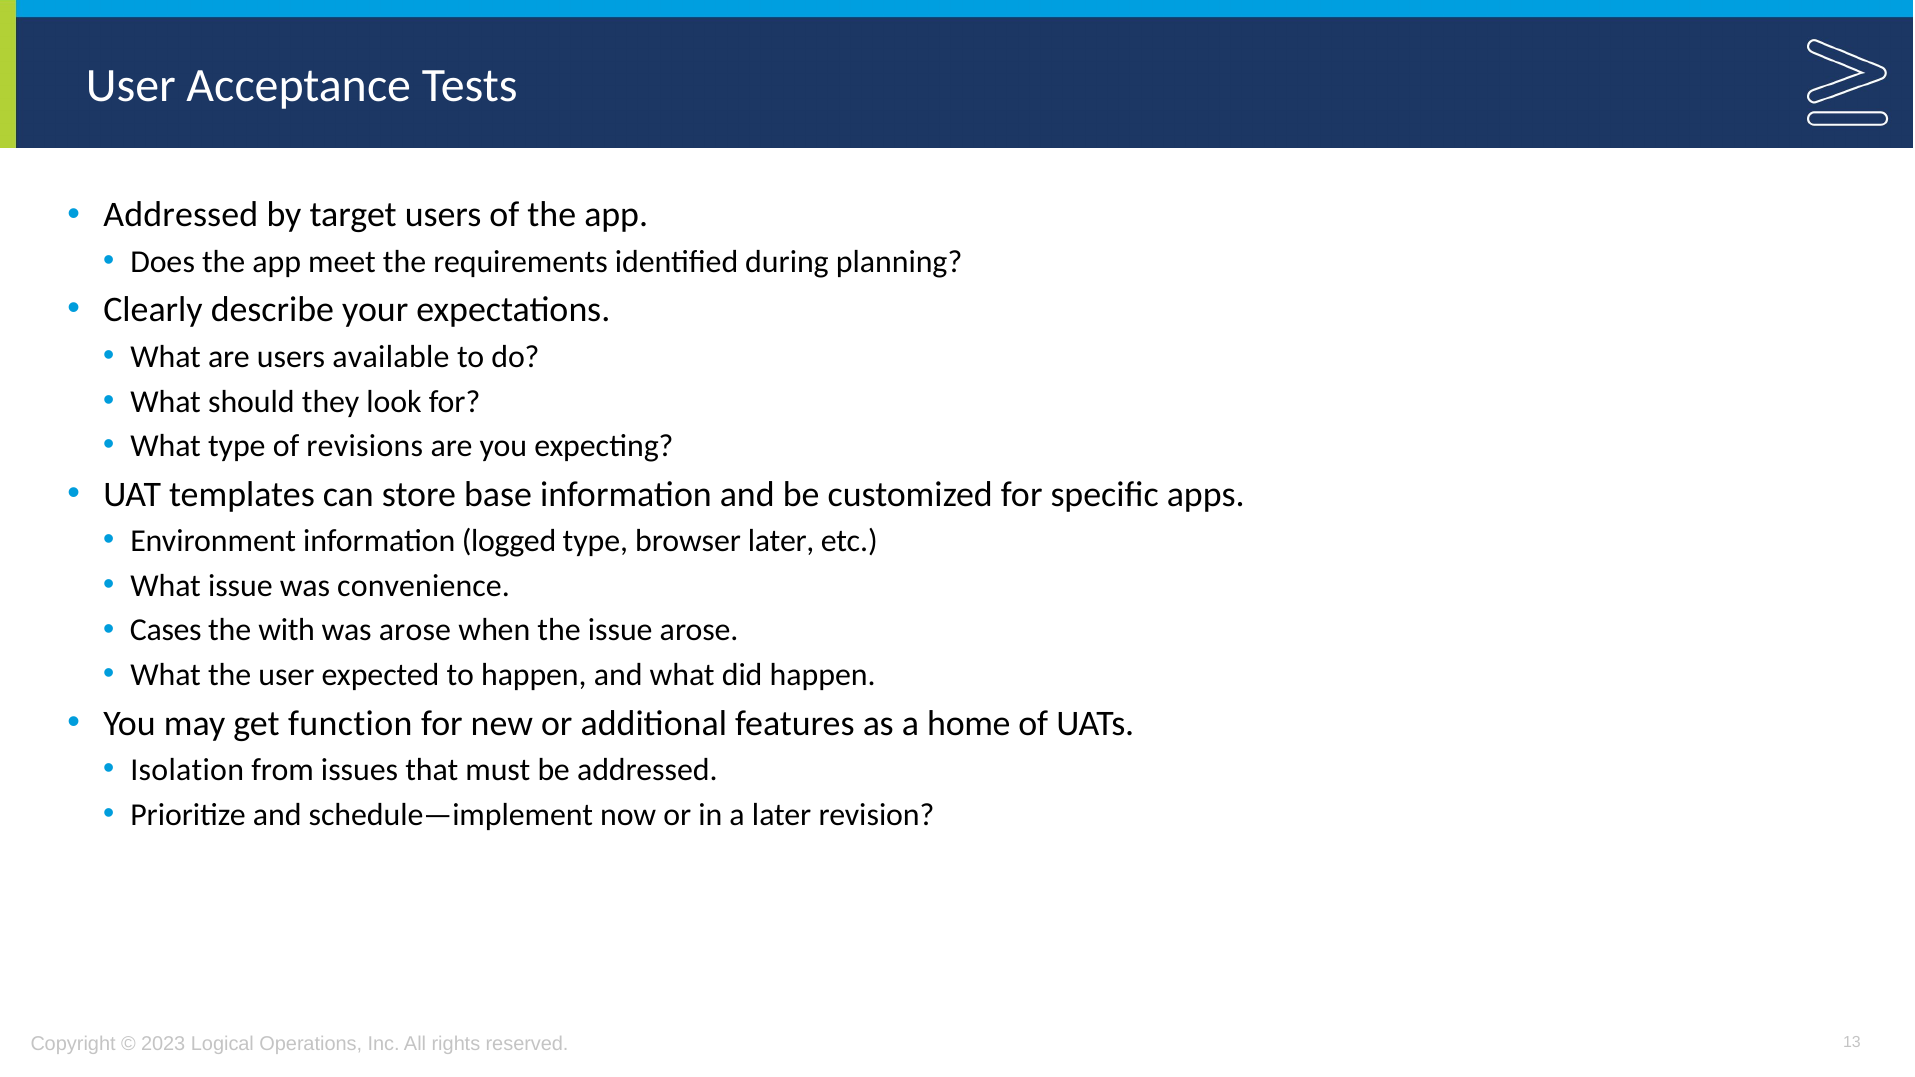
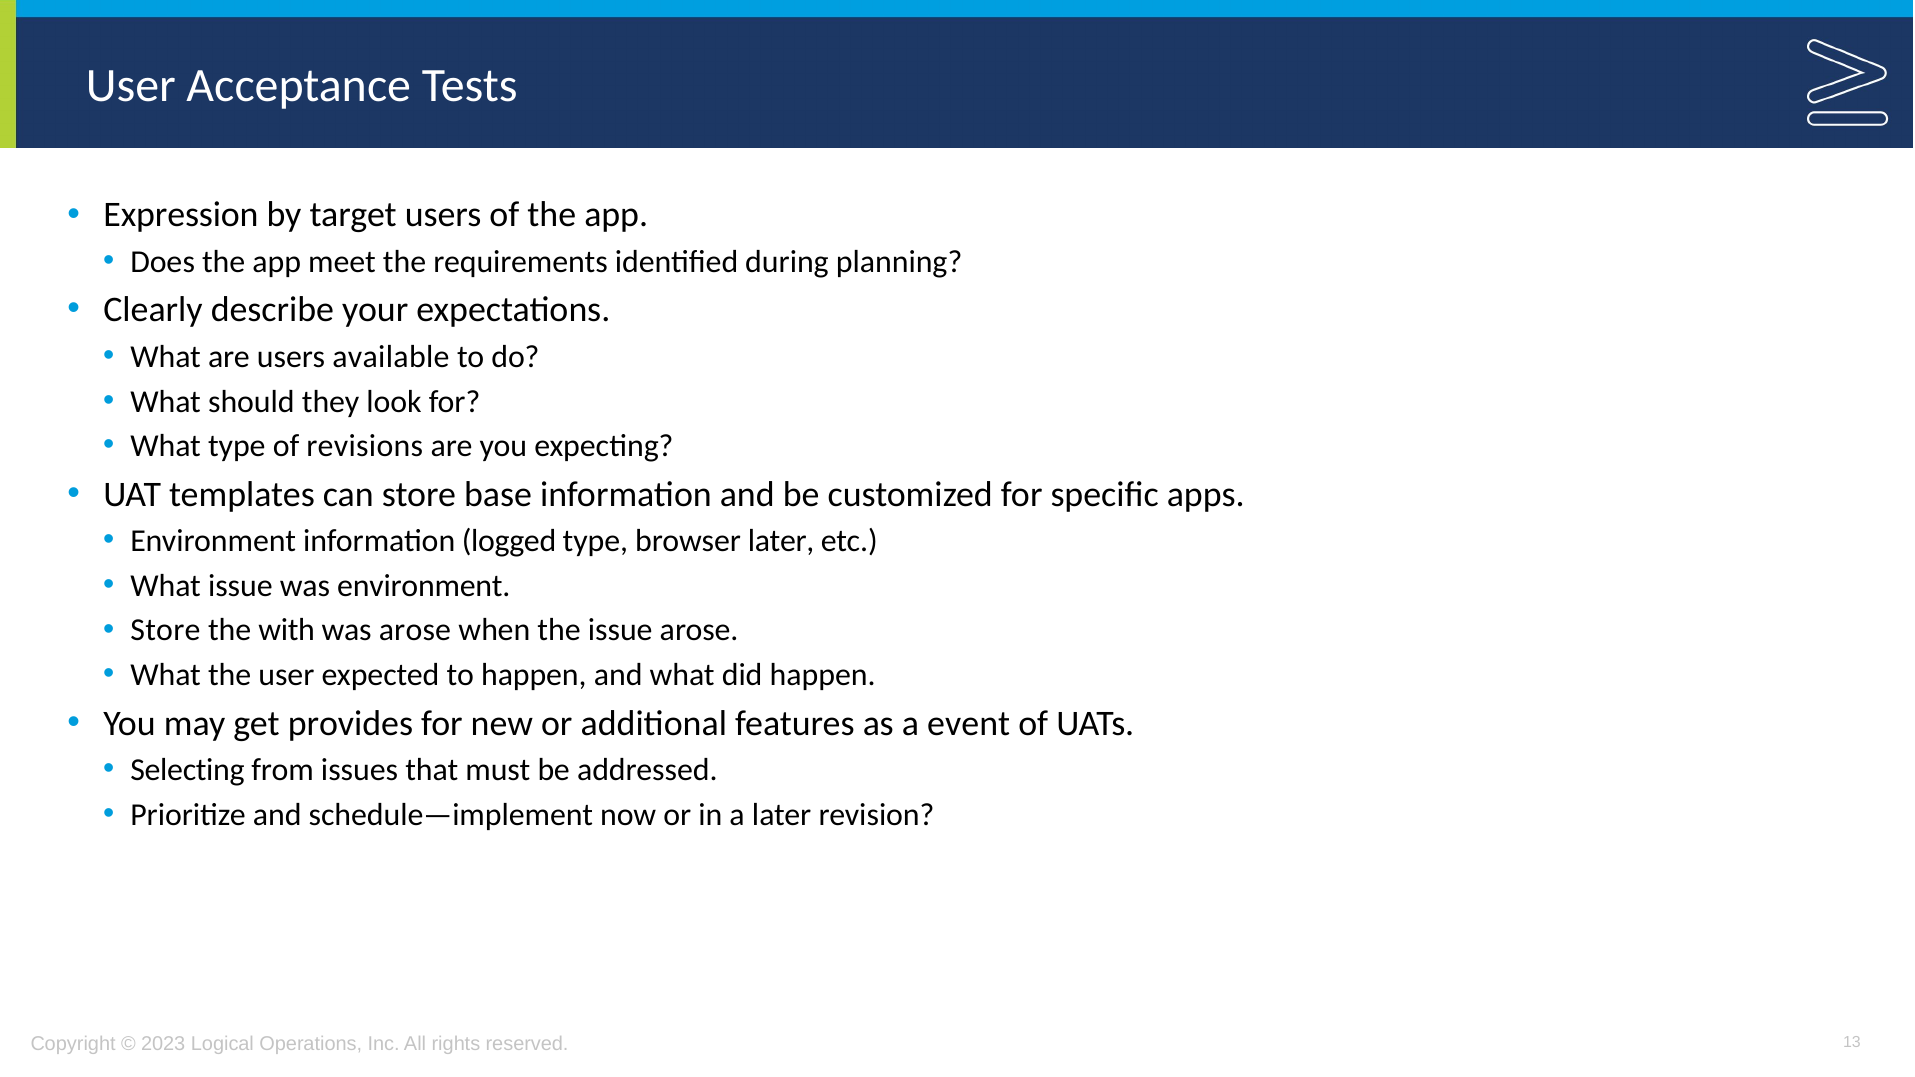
Addressed at (181, 215): Addressed -> Expression
was convenience: convenience -> environment
Cases at (166, 631): Cases -> Store
function: function -> provides
home: home -> event
Isolation: Isolation -> Selecting
